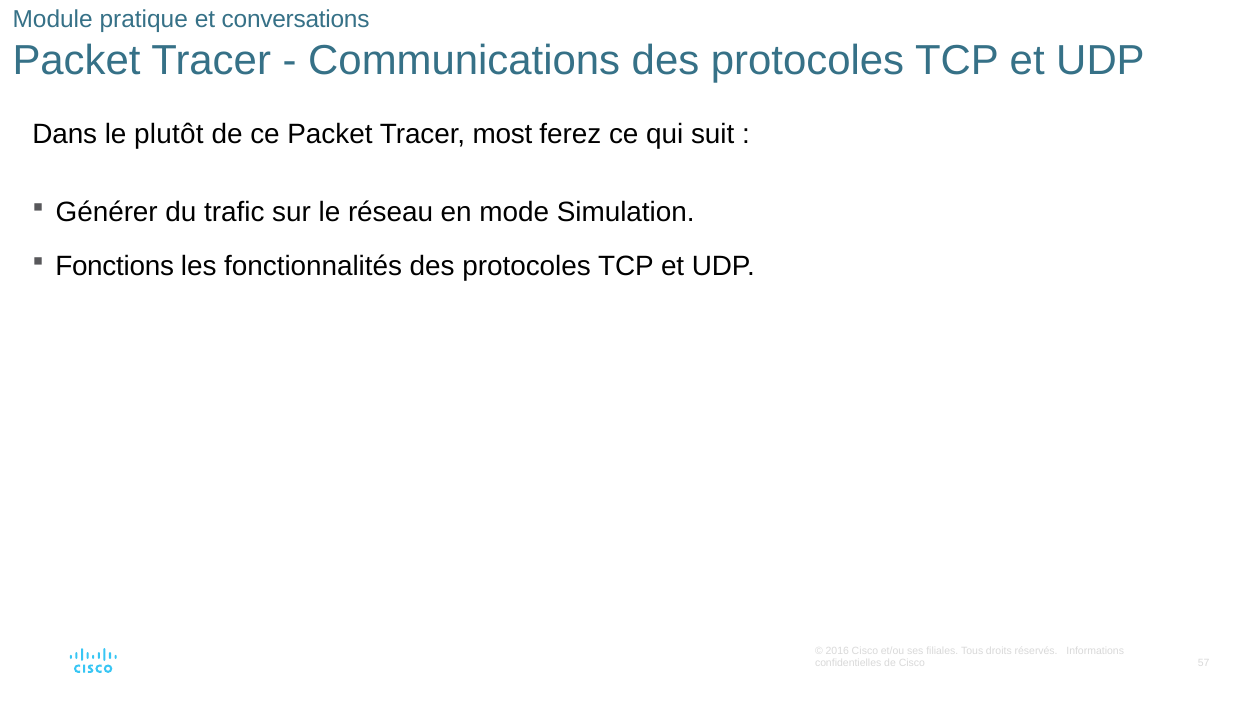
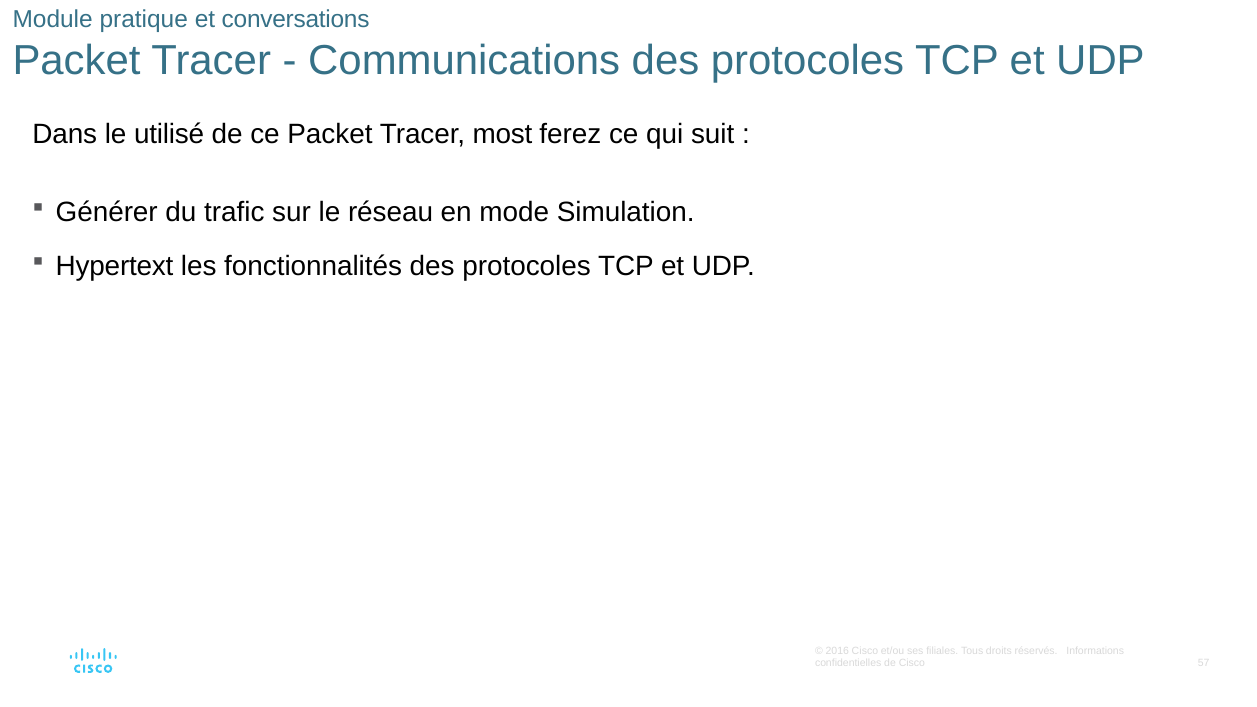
plutôt: plutôt -> utilisé
Fonctions: Fonctions -> Hypertext
